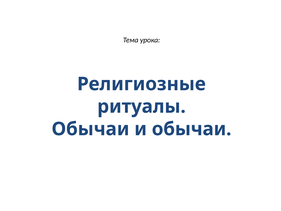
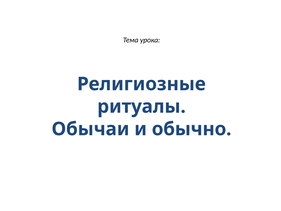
и обычаи: обычаи -> обычно
